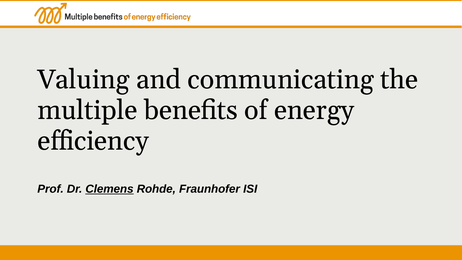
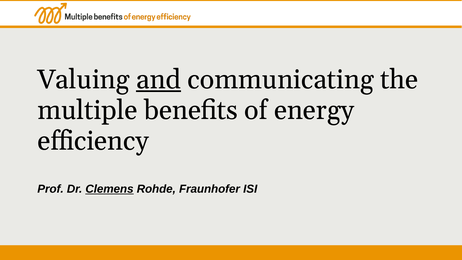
and underline: none -> present
